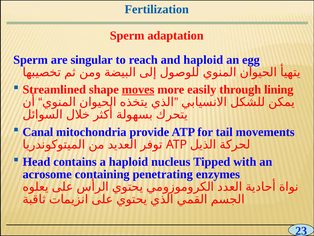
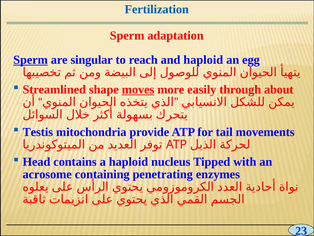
Sperm at (31, 60) underline: none -> present
lining: lining -> about
Canal: Canal -> Testis
